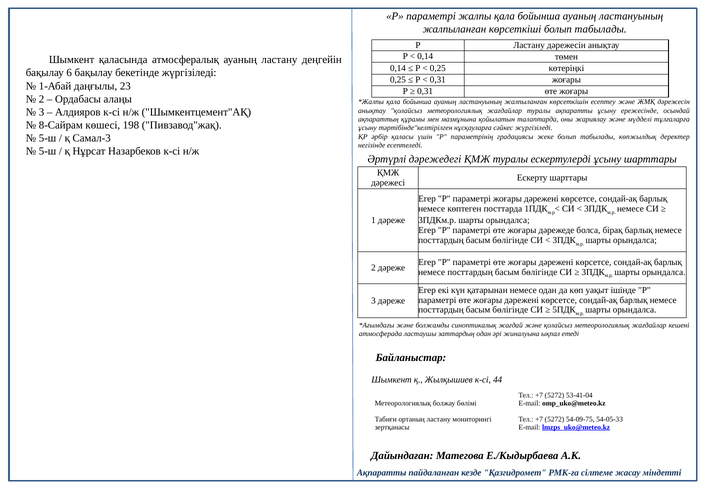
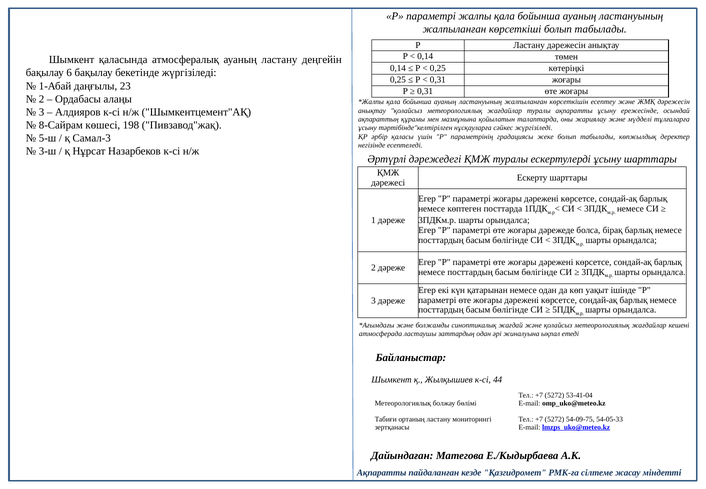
5-ш at (48, 151): 5-ш -> 3-ш
